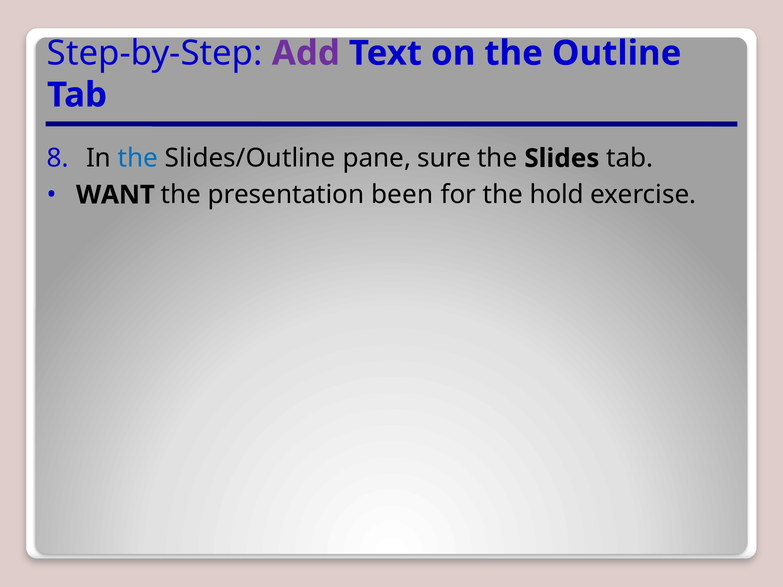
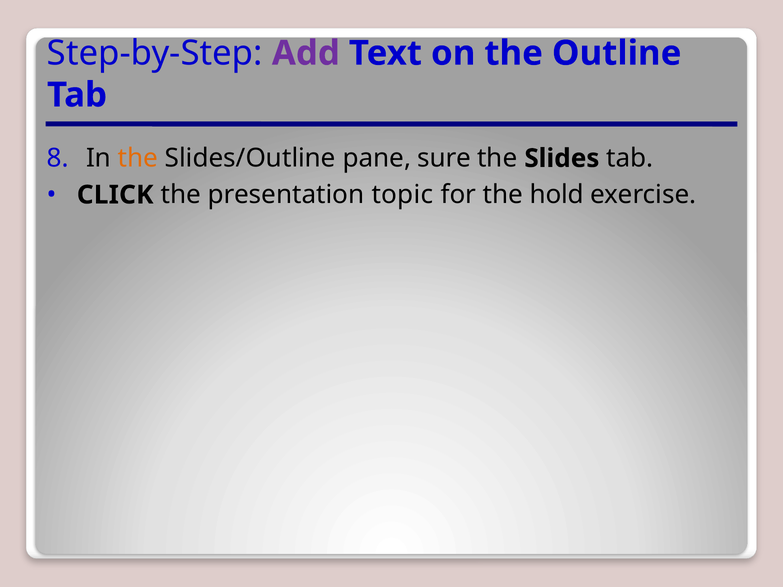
the at (138, 158) colour: blue -> orange
WANT: WANT -> CLICK
been: been -> topic
